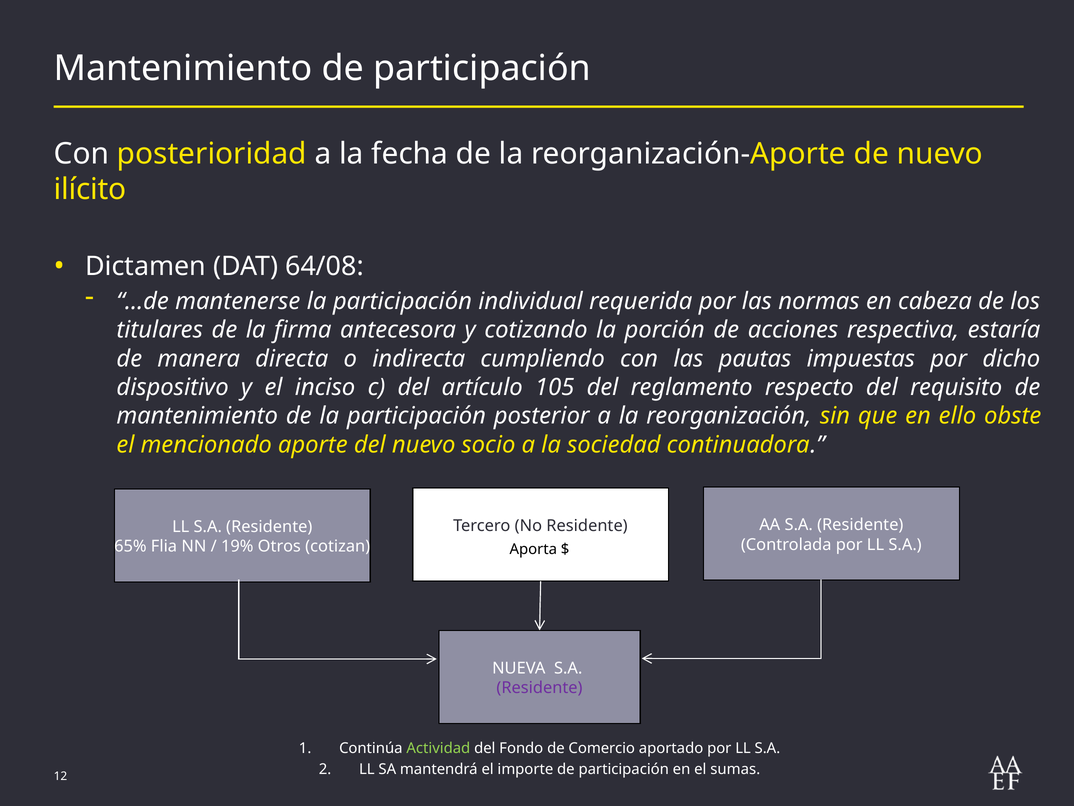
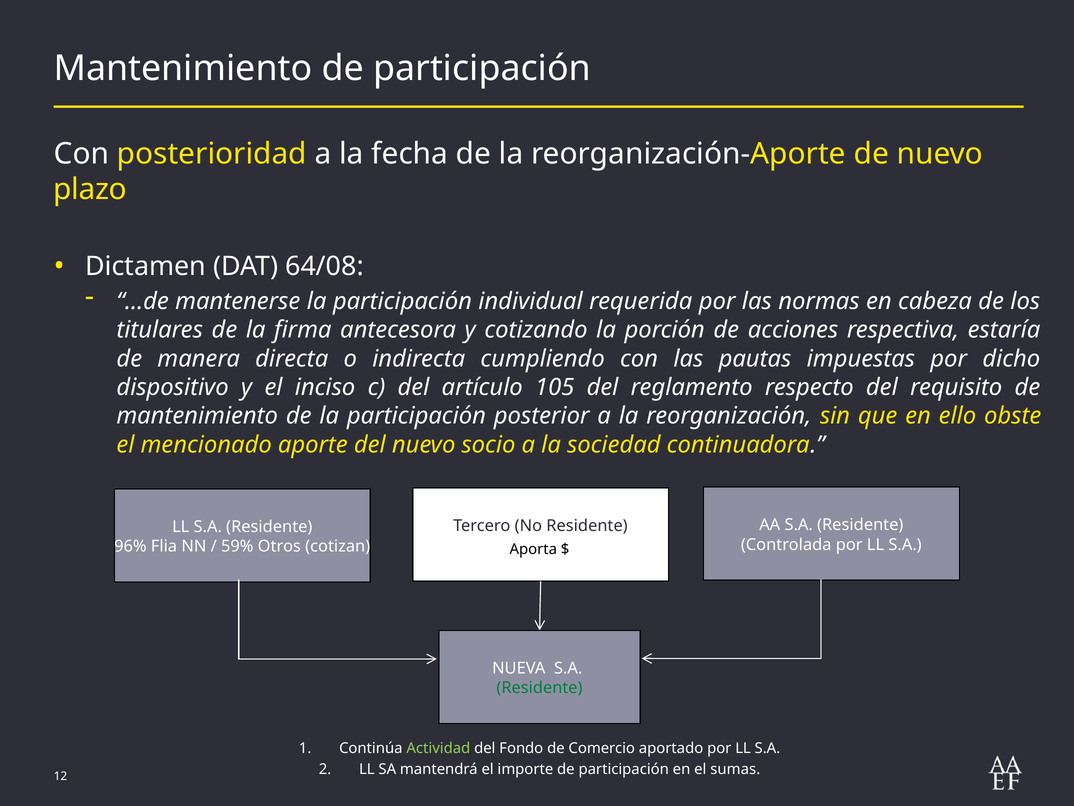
ilícito: ilícito -> plazo
65%: 65% -> 96%
19%: 19% -> 59%
Residente at (539, 688) colour: purple -> green
